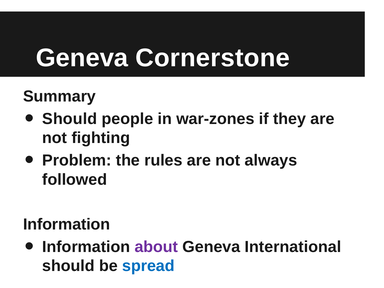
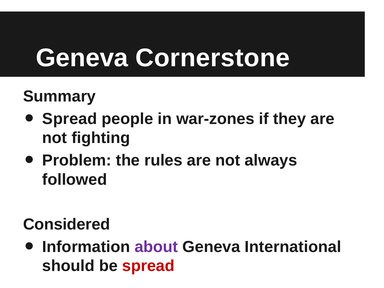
Should at (70, 119): Should -> Spread
Information at (67, 224): Information -> Considered
spread at (148, 266) colour: blue -> red
